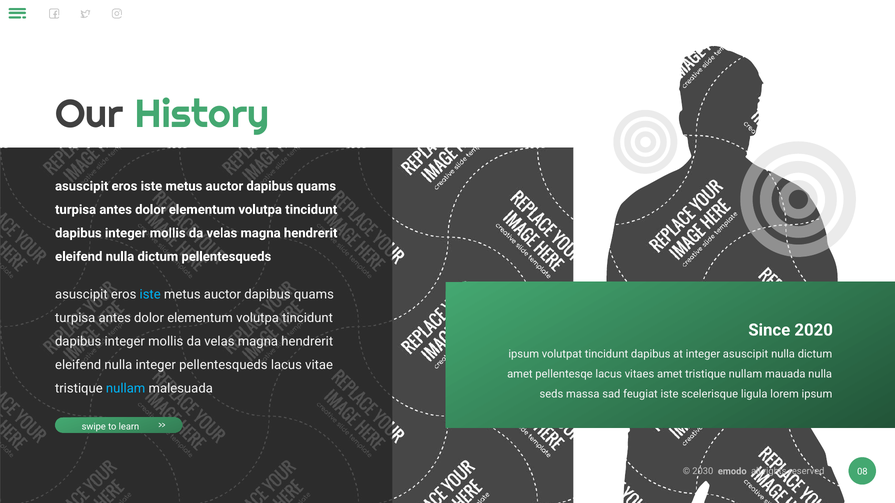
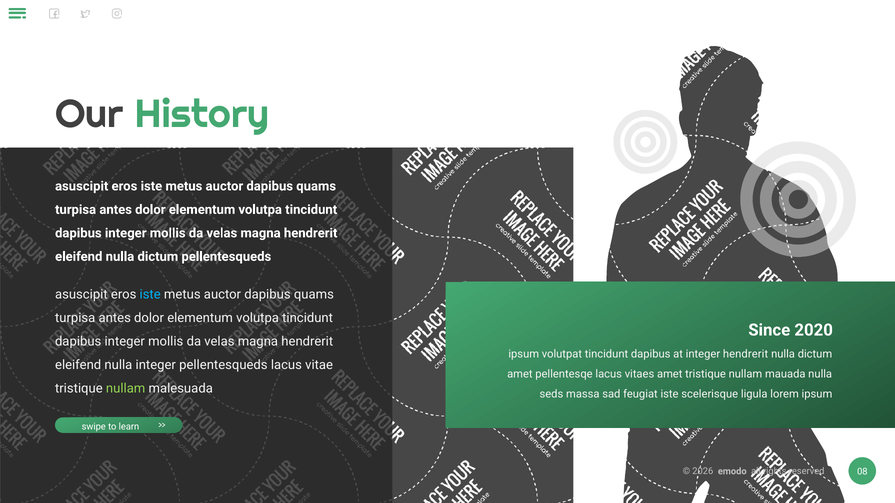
integer asuscipit: asuscipit -> hendrerit
nullam at (126, 389) colour: light blue -> light green
2030: 2030 -> 2026
